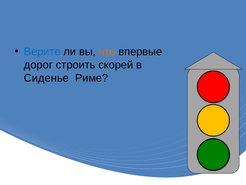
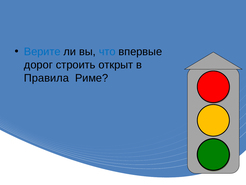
что colour: orange -> blue
скорей: скорей -> открыт
Сиденье: Сиденье -> Правила
